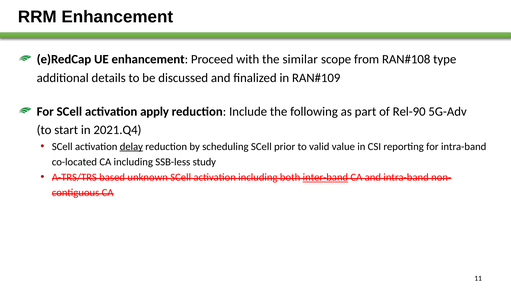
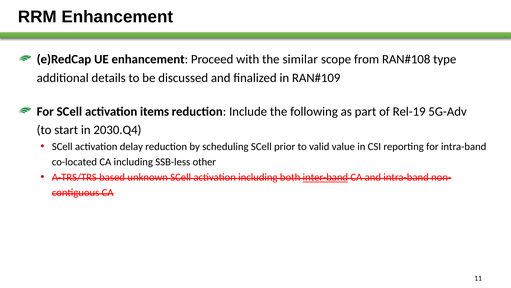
apply: apply -> items
Rel-90: Rel-90 -> Rel-19
2021.Q4: 2021.Q4 -> 2030.Q4
delay underline: present -> none
study: study -> other
